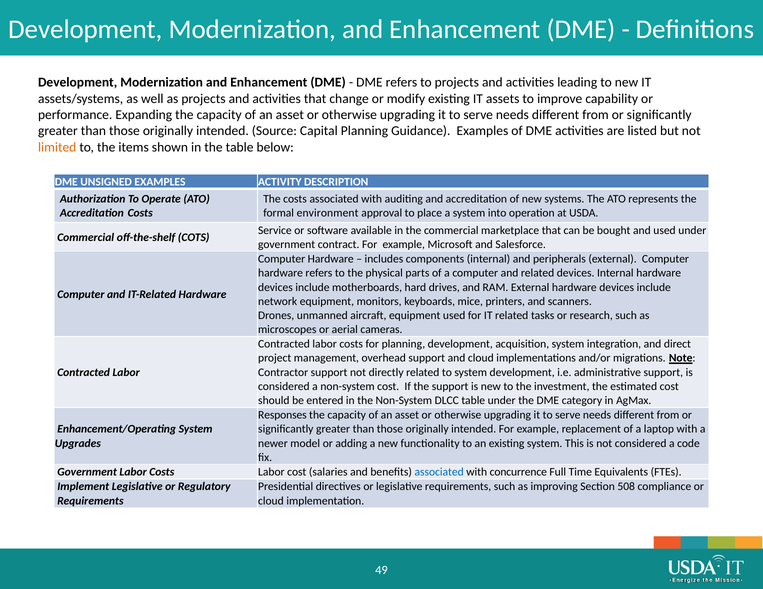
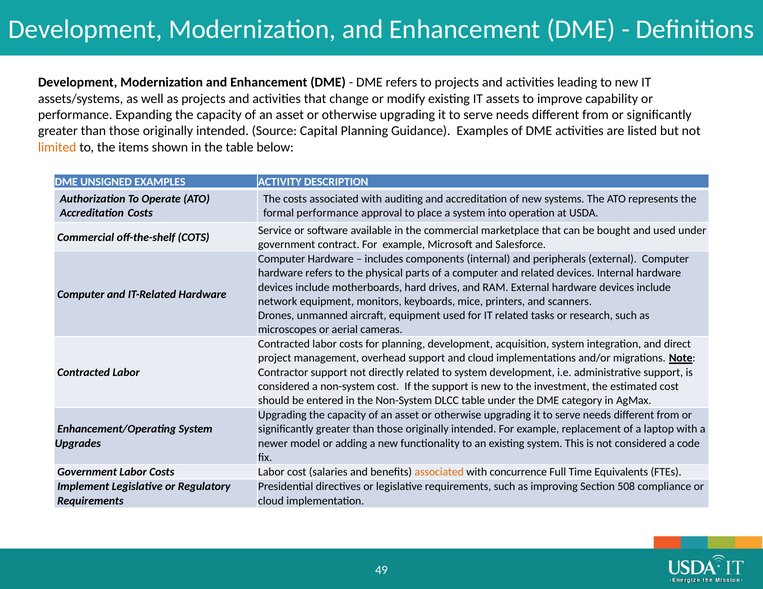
formal environment: environment -> performance
Responses at (282, 416): Responses -> Upgrading
associated at (439, 472) colour: blue -> orange
